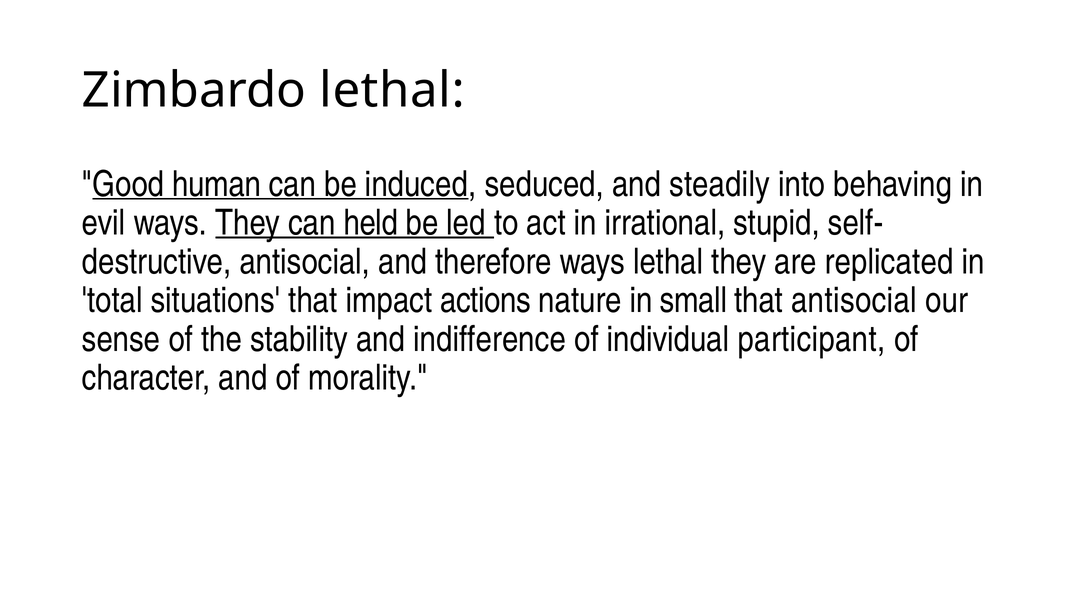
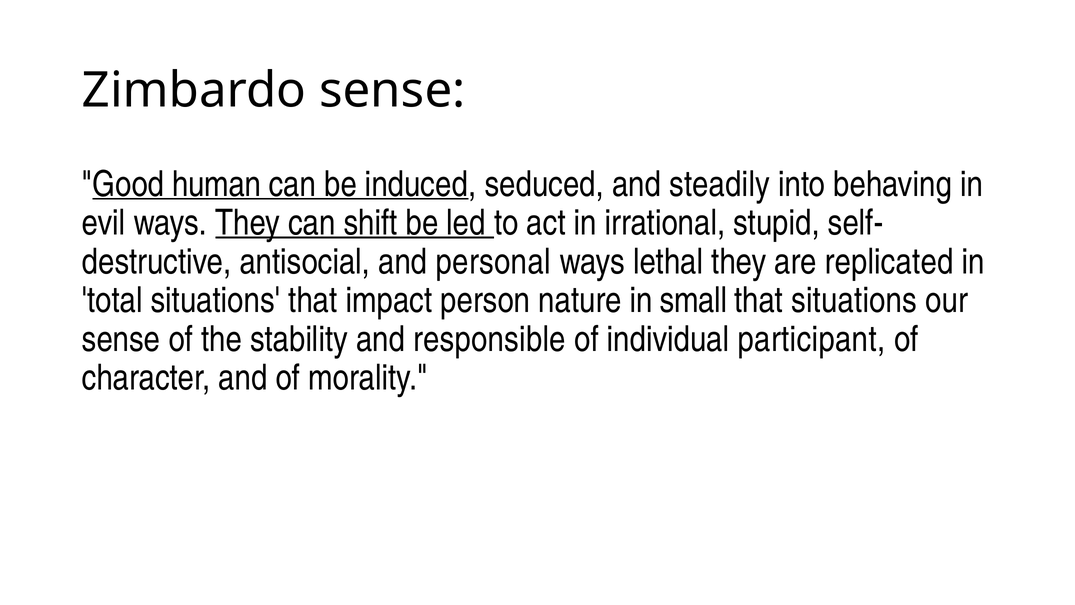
Zimbardo lethal: lethal -> sense
held: held -> shift
therefore: therefore -> personal
actions: actions -> person
that antisocial: antisocial -> situations
indifference: indifference -> responsible
